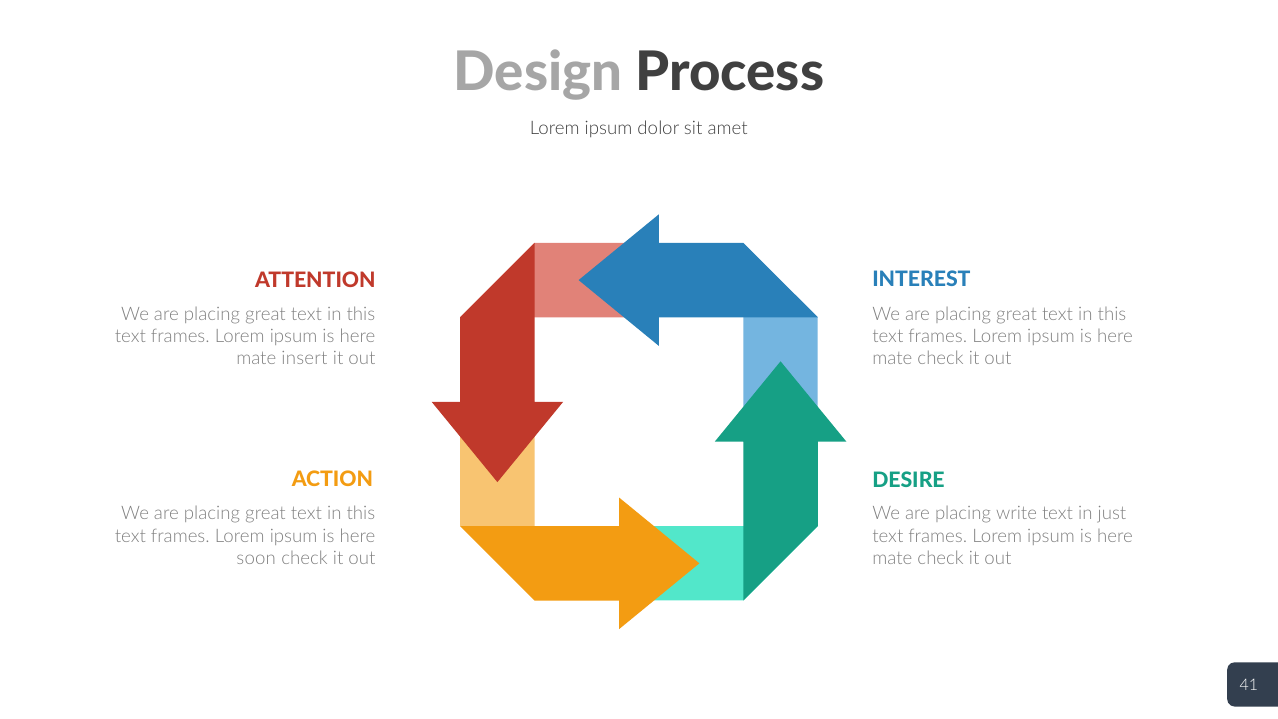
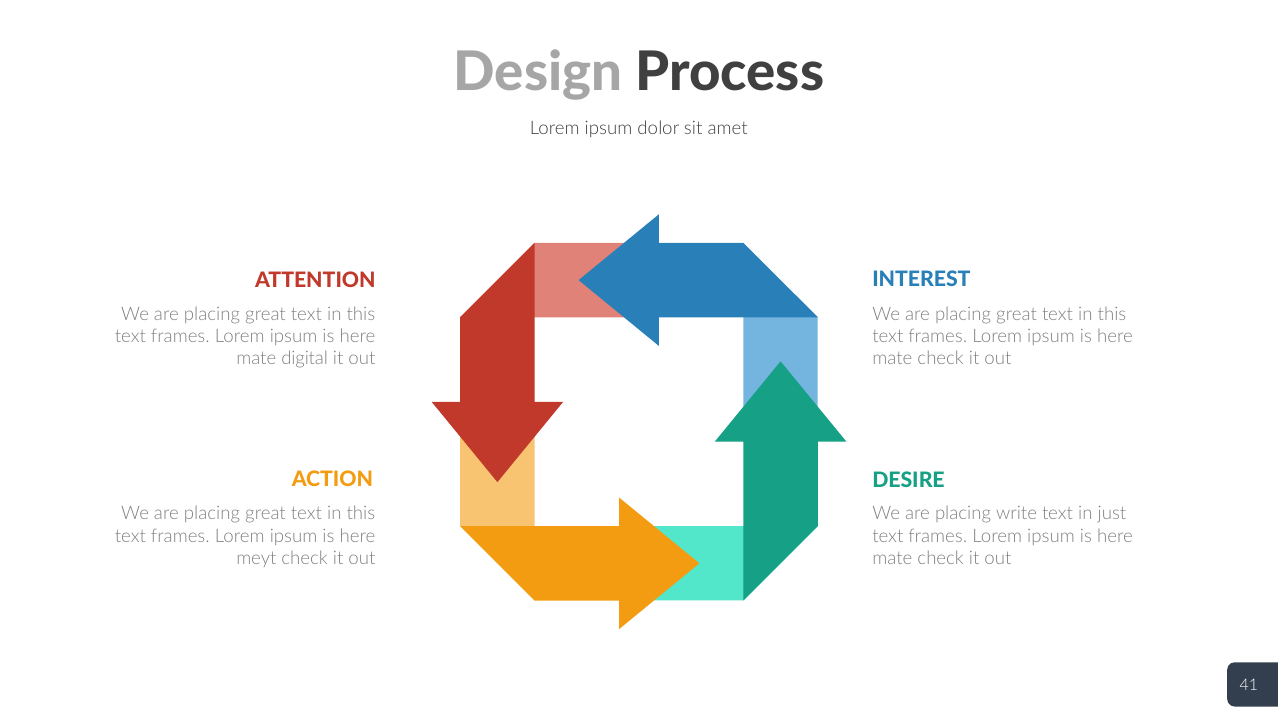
insert: insert -> digital
soon: soon -> meyt
